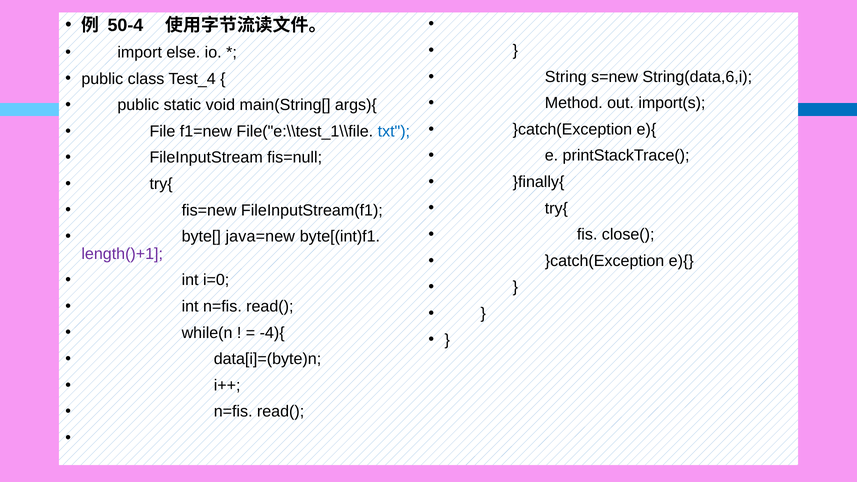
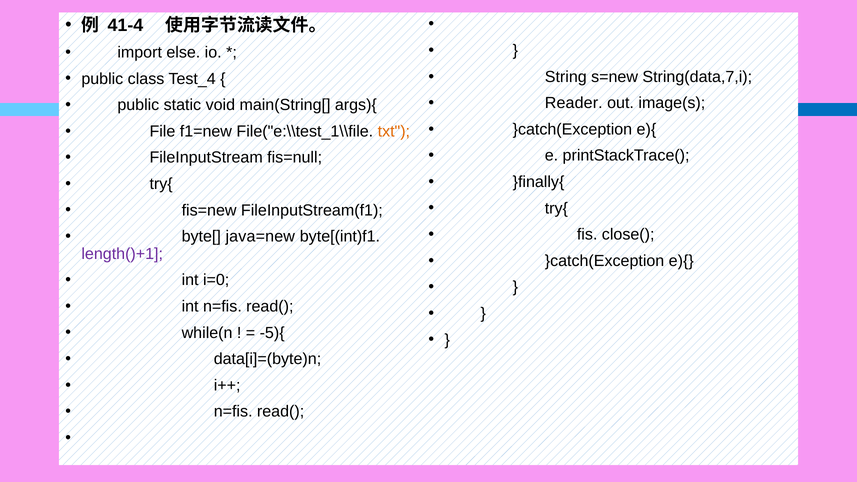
50-4: 50-4 -> 41-4
String(data,6,i: String(data,6,i -> String(data,7,i
Method: Method -> Reader
import(s: import(s -> image(s
txt colour: blue -> orange
-4){: -4){ -> -5){
